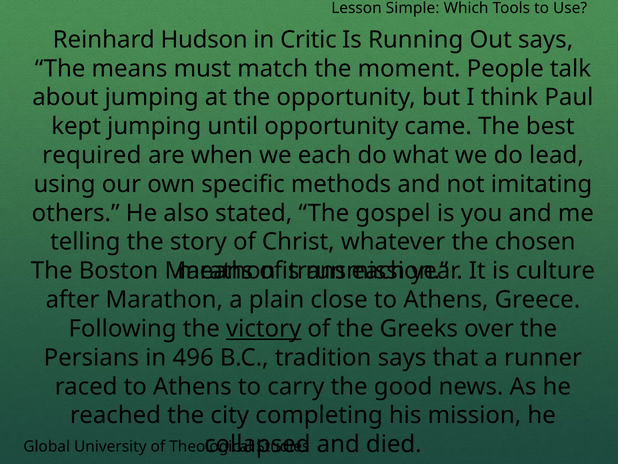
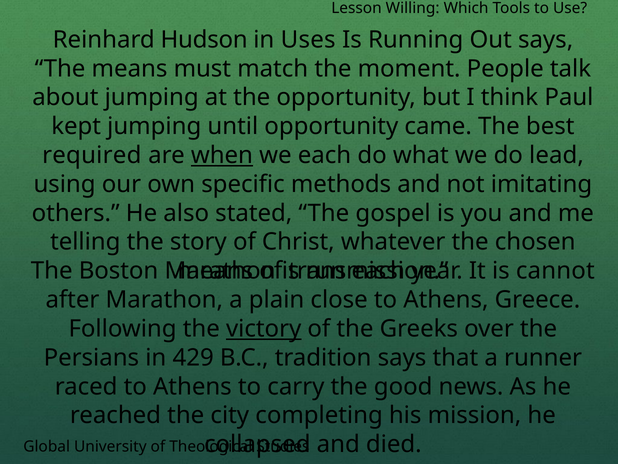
Simple: Simple -> Willing
Critic: Critic -> Uses
when underline: none -> present
culture: culture -> cannot
496: 496 -> 429
